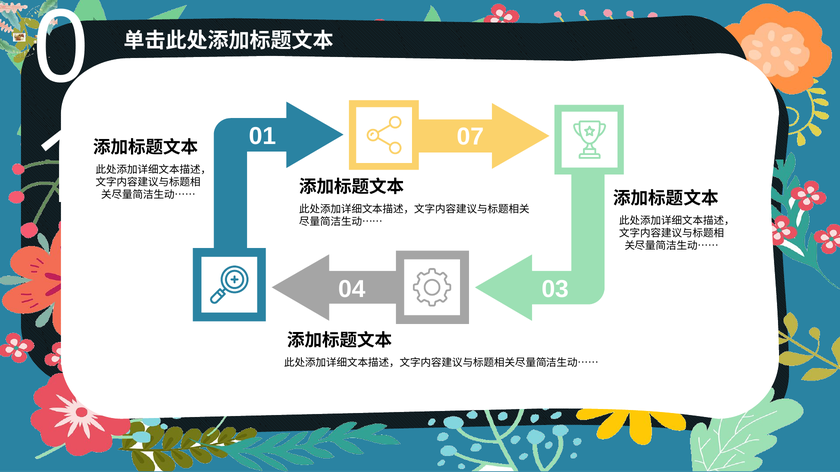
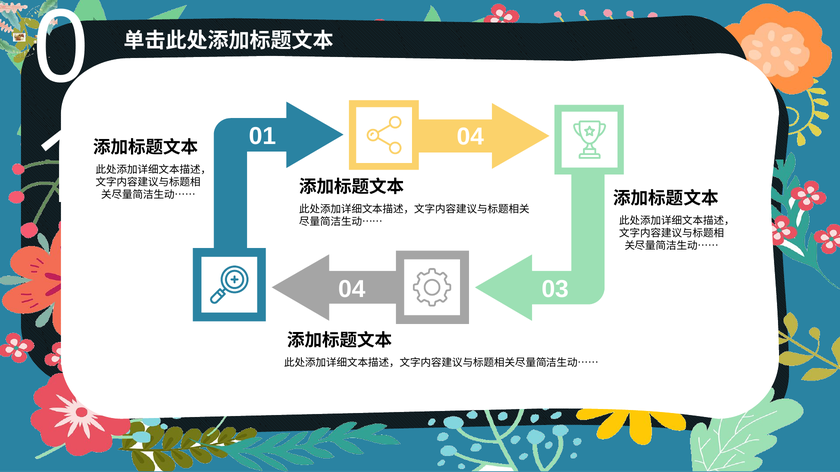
01 07: 07 -> 04
